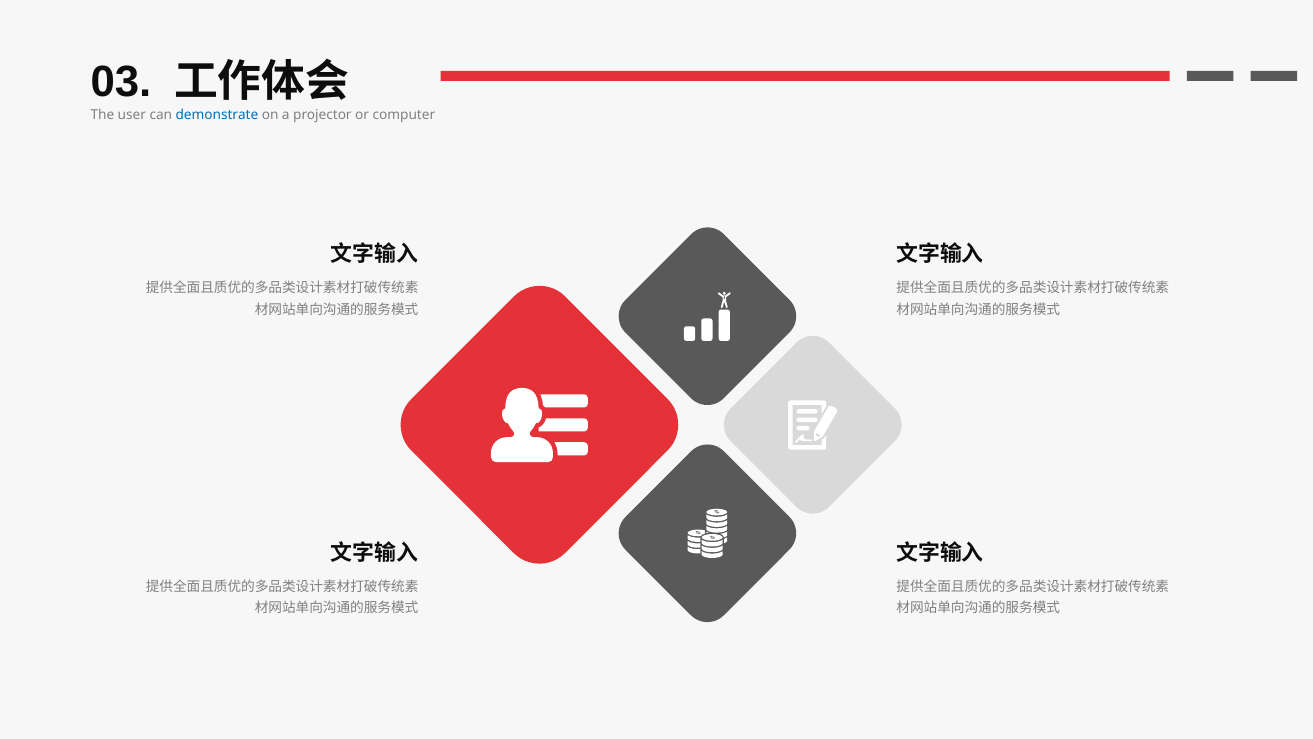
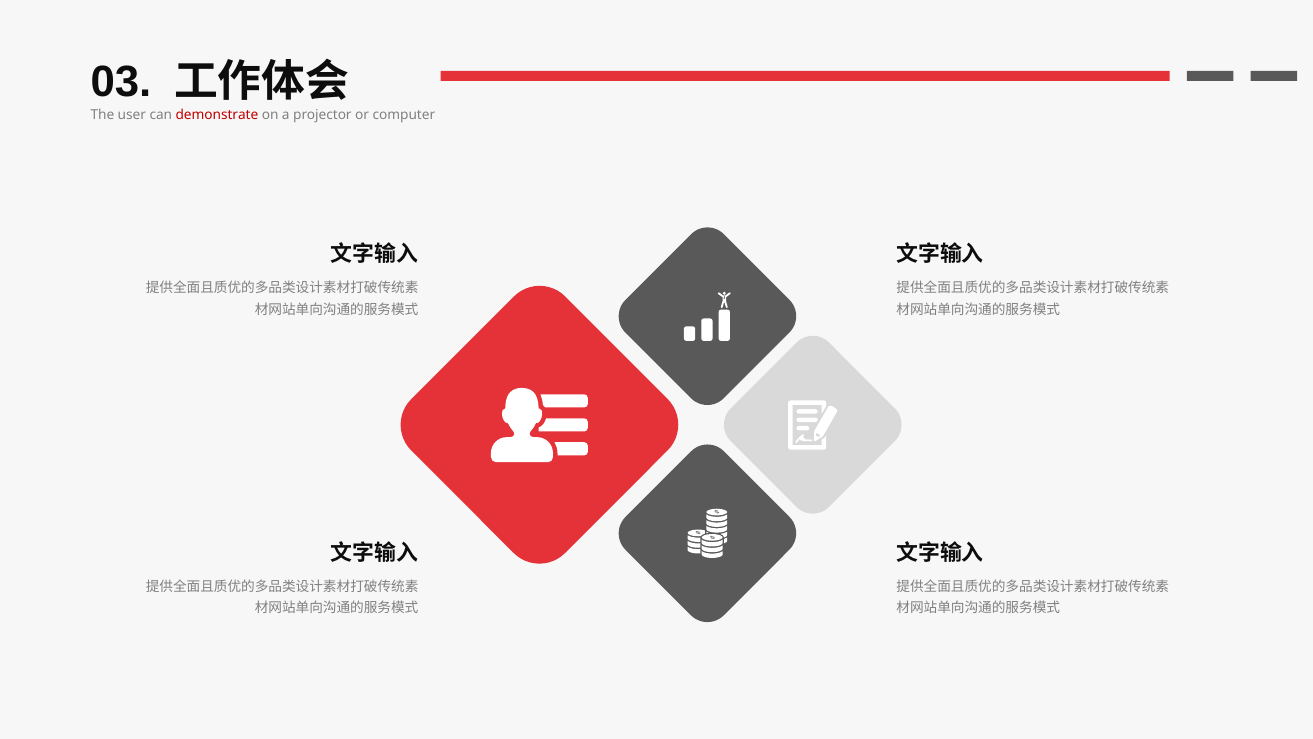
demonstrate colour: blue -> red
